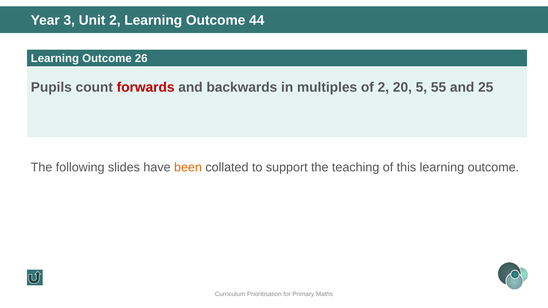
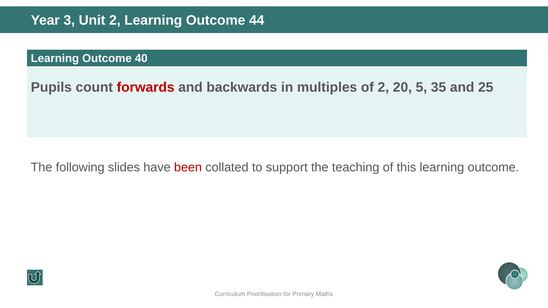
26: 26 -> 40
55: 55 -> 35
been colour: orange -> red
